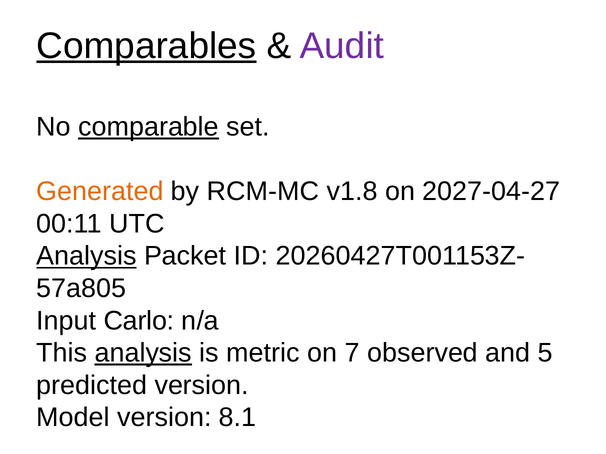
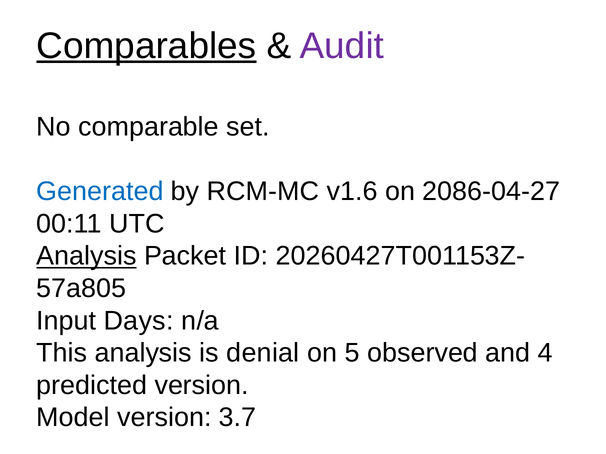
comparable underline: present -> none
Generated colour: orange -> blue
v1.8: v1.8 -> v1.6
2027-04-27: 2027-04-27 -> 2086-04-27
Carlo: Carlo -> Days
analysis at (143, 353) underline: present -> none
metric: metric -> denial
7: 7 -> 5
5: 5 -> 4
8.1: 8.1 -> 3.7
